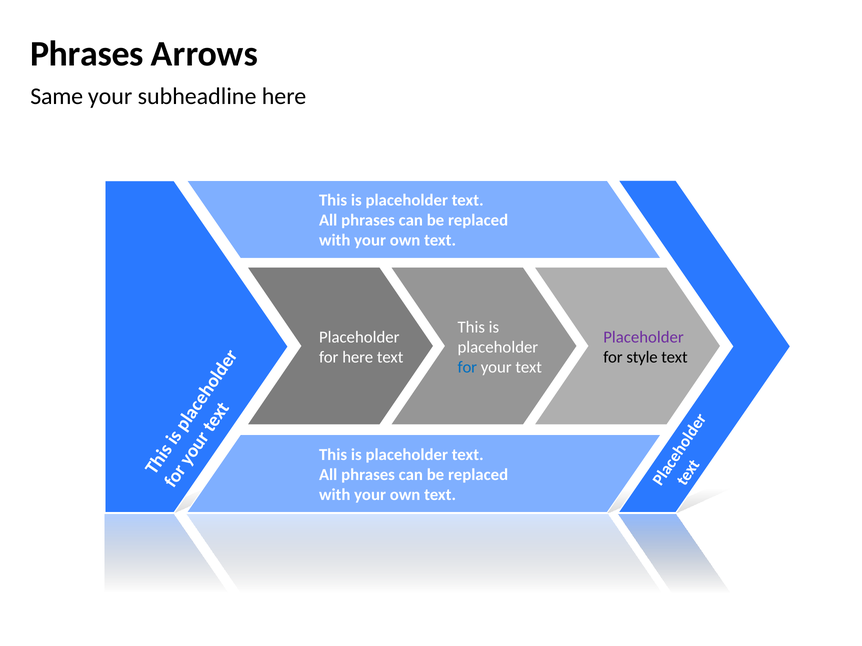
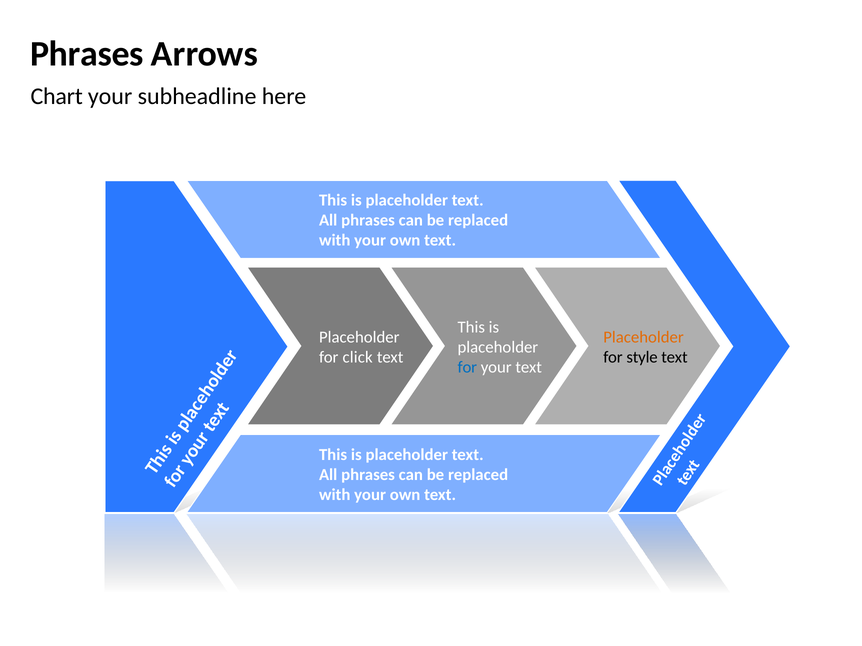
Same: Same -> Chart
Placeholder at (644, 337) colour: purple -> orange
for here: here -> click
